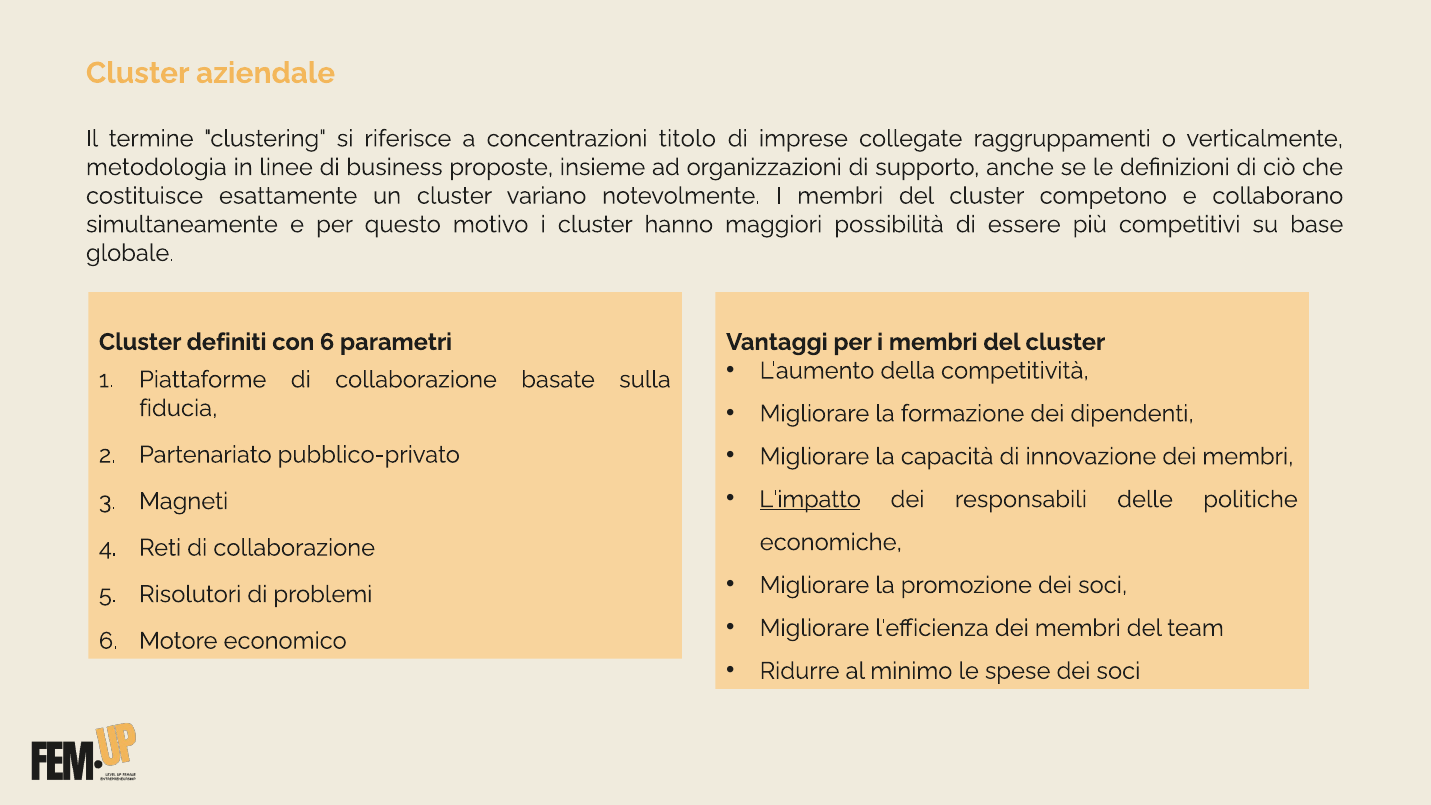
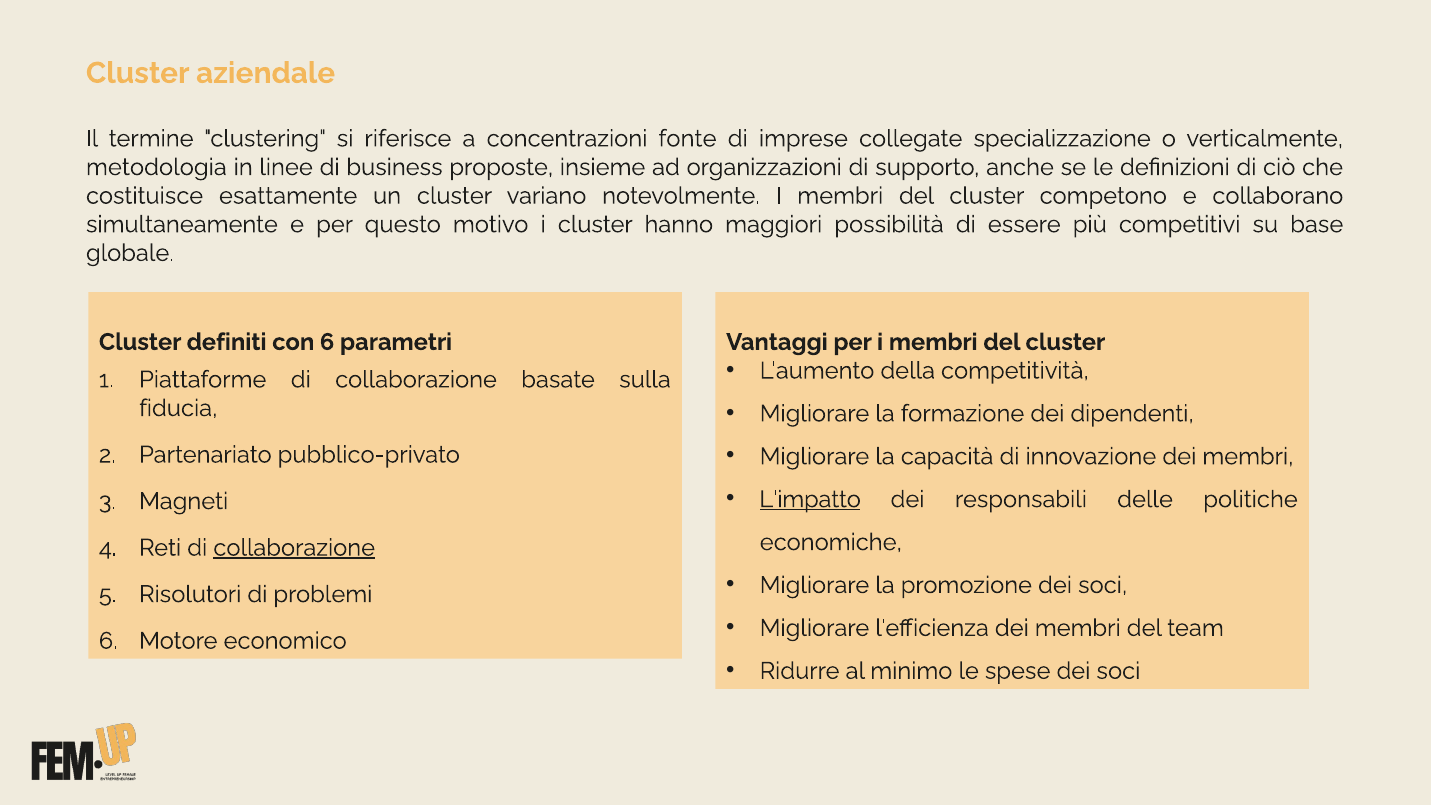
titolo: titolo -> fonte
raggruppamenti: raggruppamenti -> specializzazione
collaborazione at (294, 548) underline: none -> present
